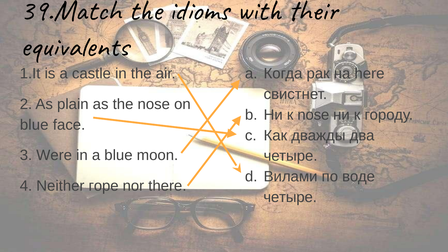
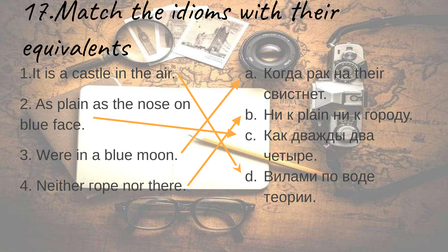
39.Match: 39.Match -> 17.Match
на here: here -> their
к nose: nose -> plain
четыре at (290, 197): четыре -> теории
